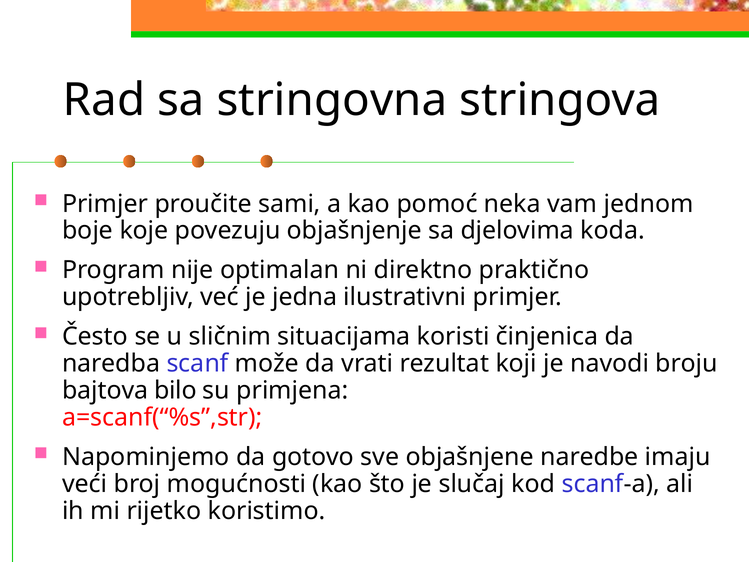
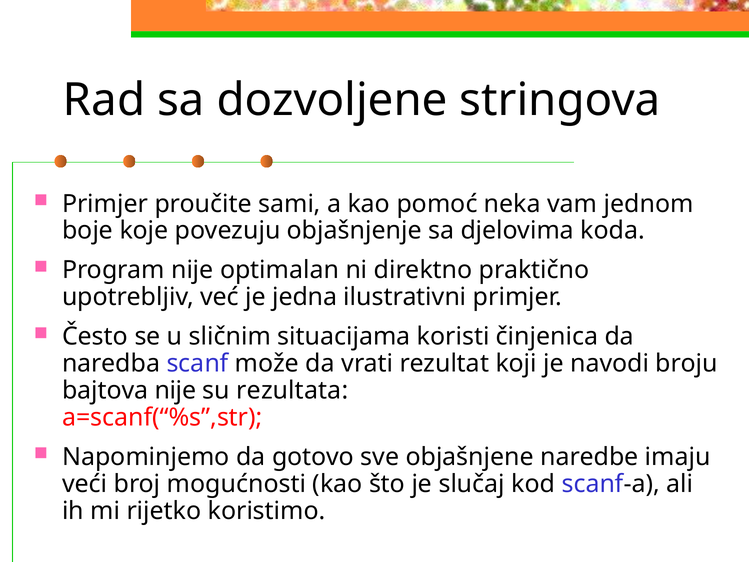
stringovna: stringovna -> dozvoljene
bajtova bilo: bilo -> nije
primjena: primjena -> rezultata
